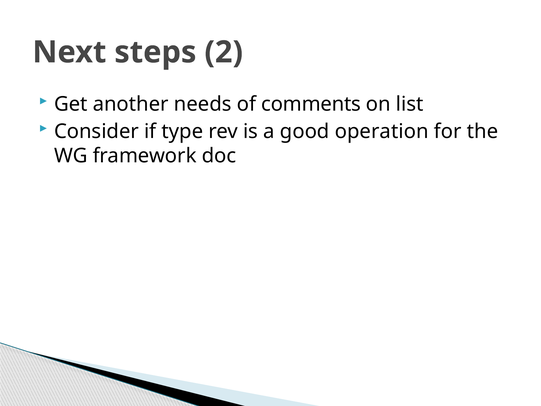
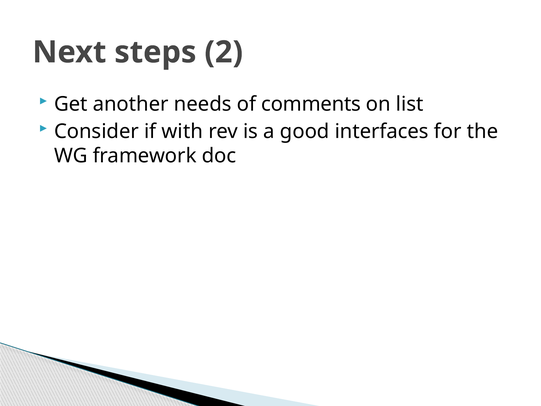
type: type -> with
operation: operation -> interfaces
